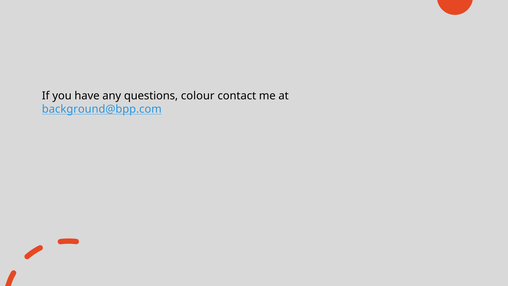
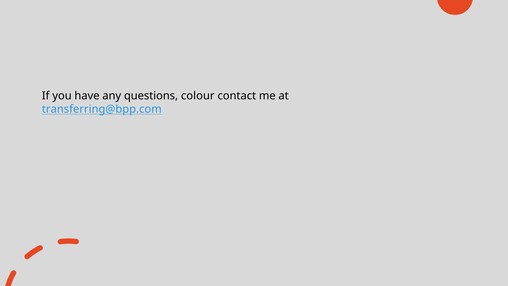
background@bpp.com: background@bpp.com -> transferring@bpp.com
